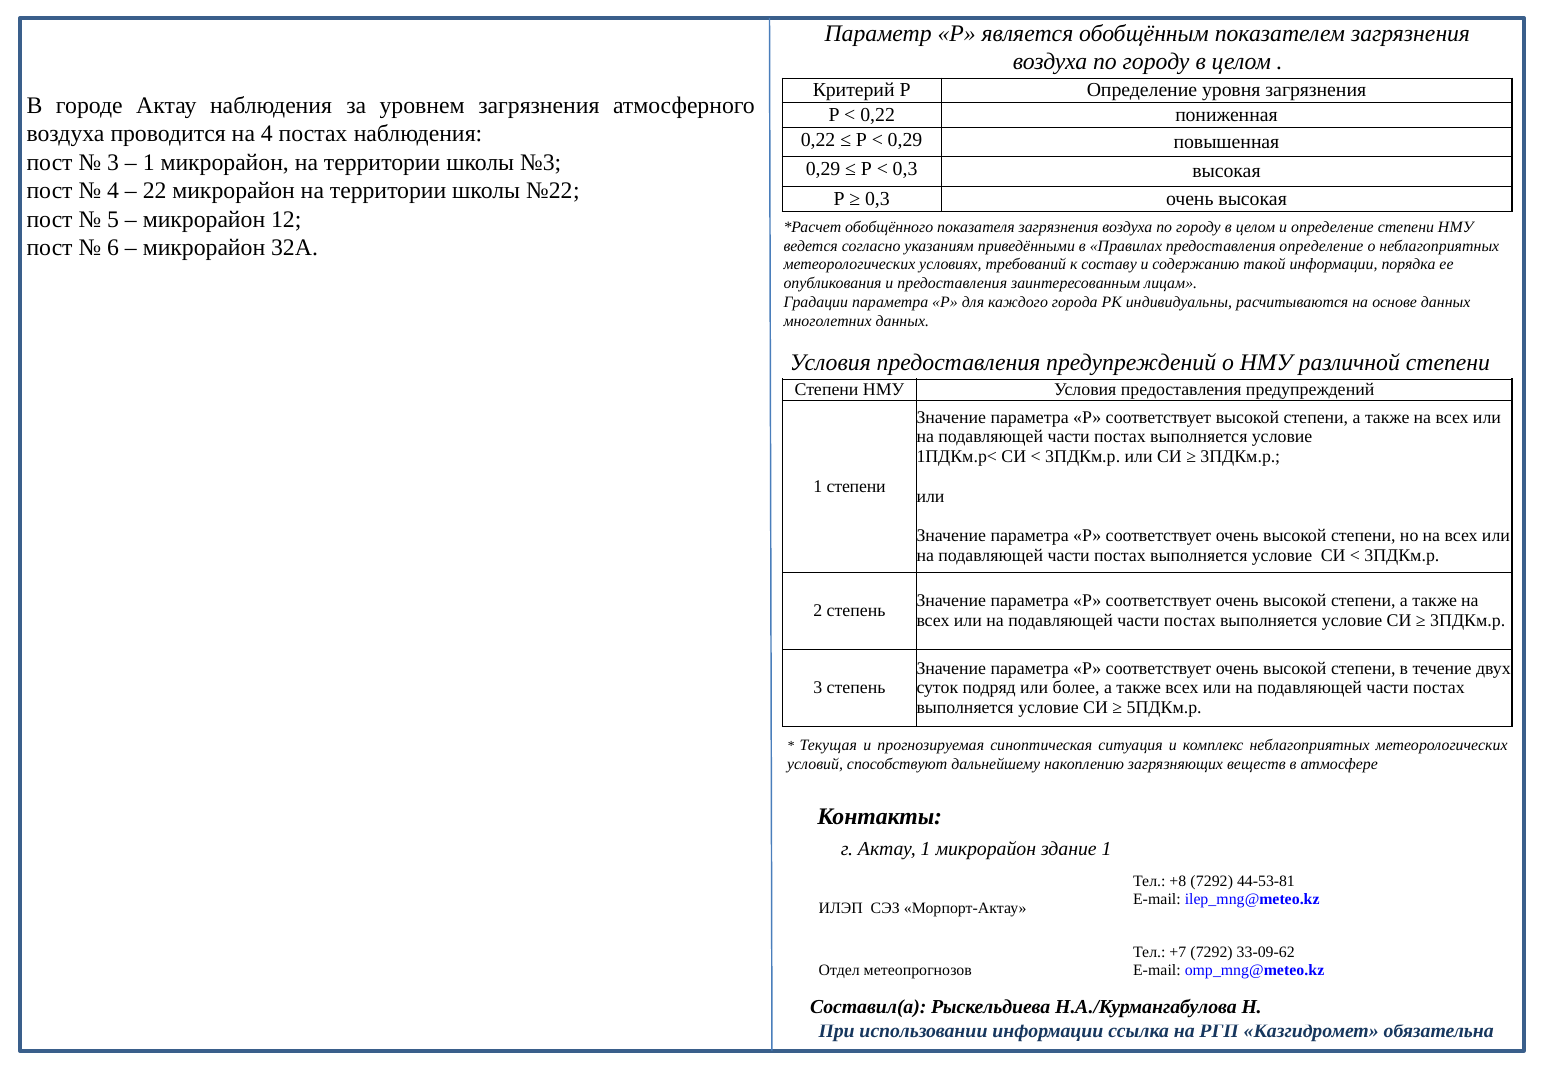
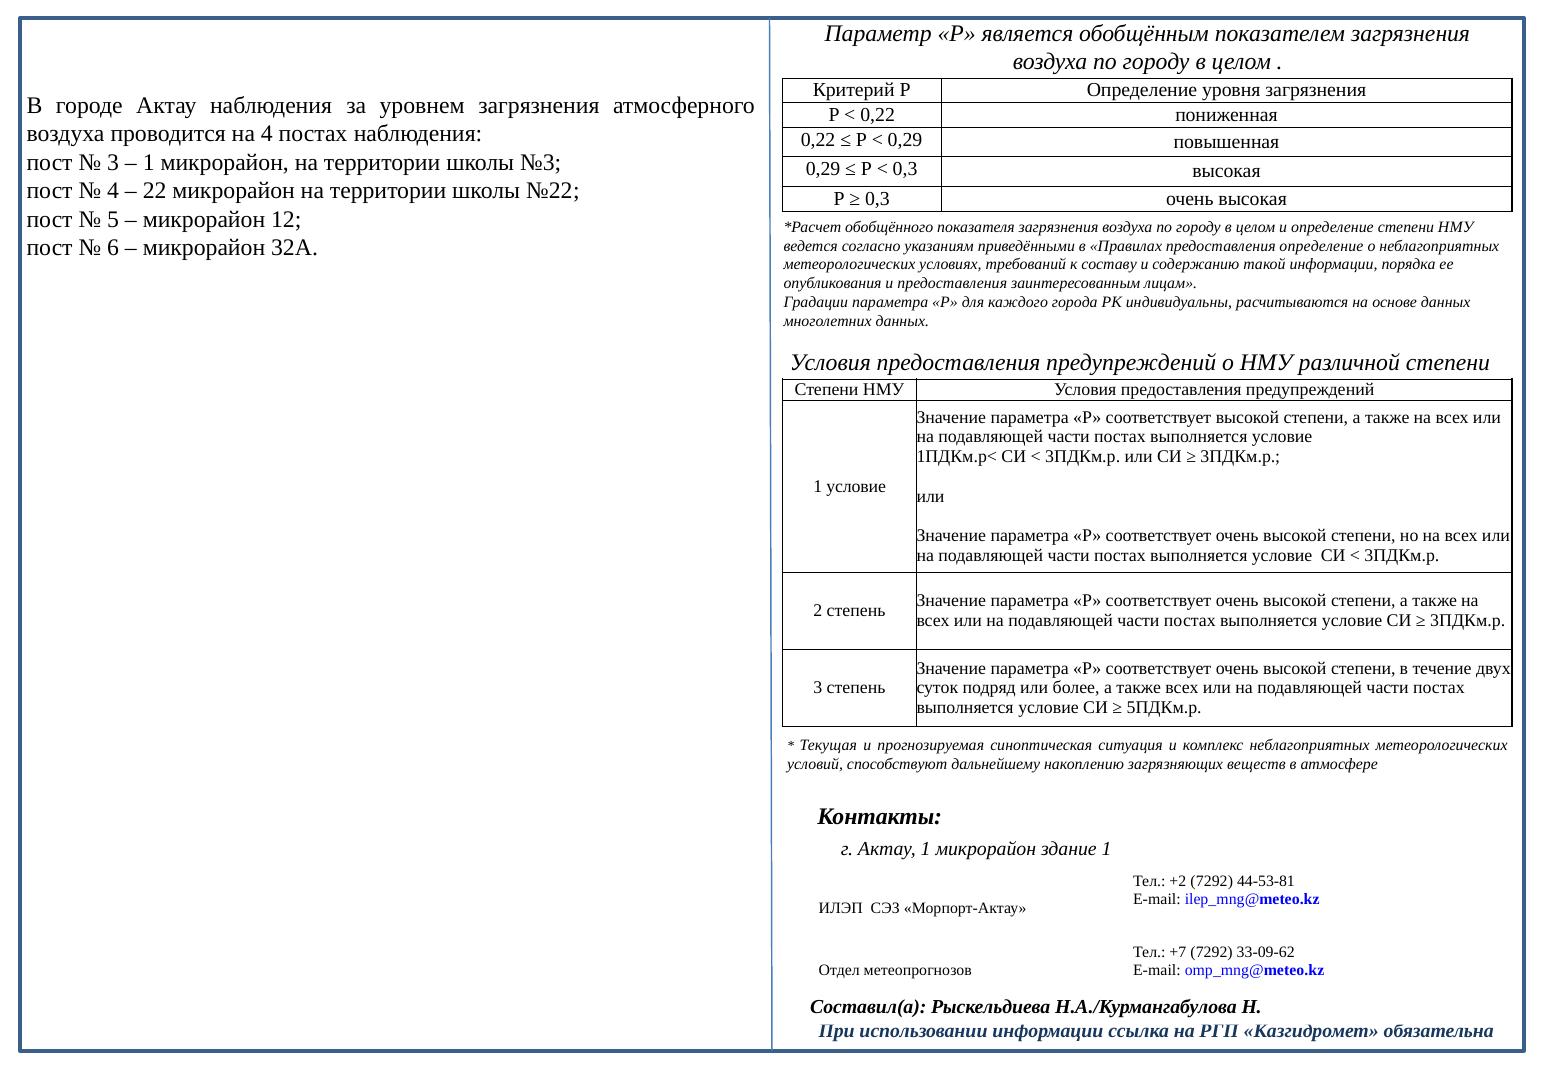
1 степени: степени -> условие
+8: +8 -> +2
